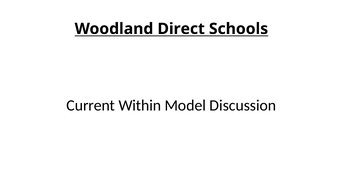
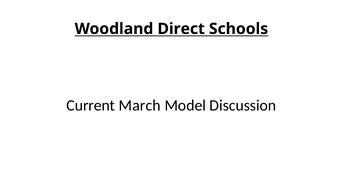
Within: Within -> March
